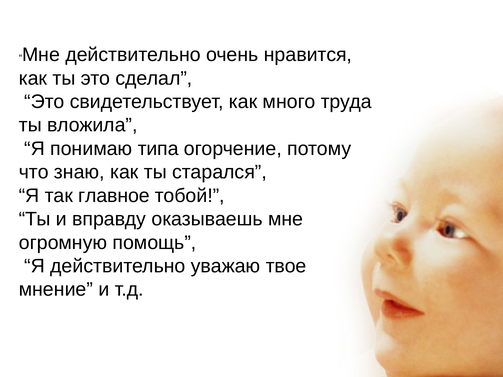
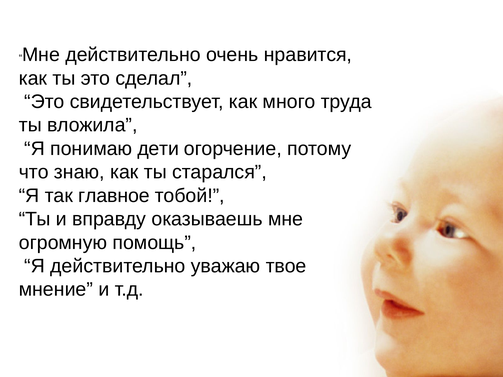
типа: типа -> дети
